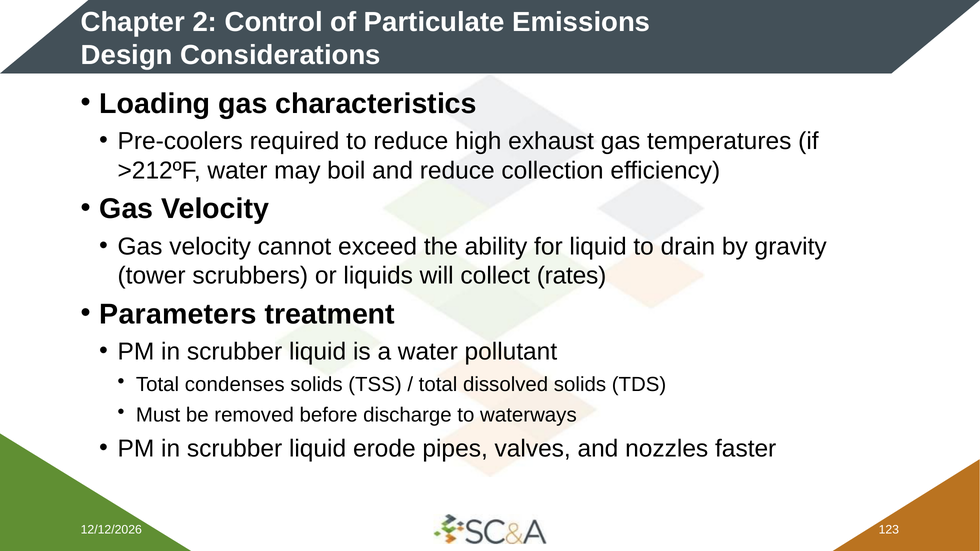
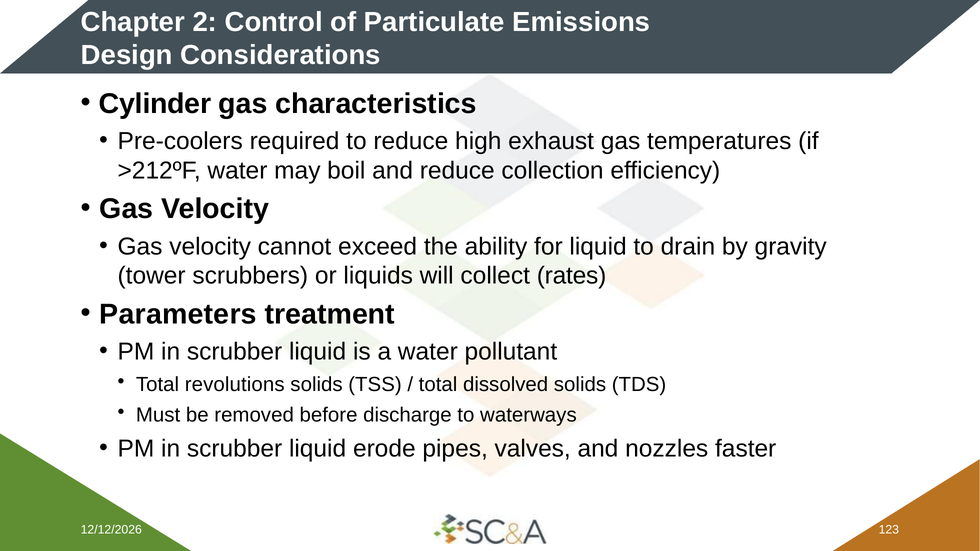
Loading: Loading -> Cylinder
condenses: condenses -> revolutions
